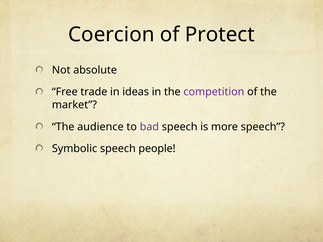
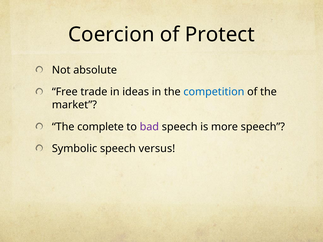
competition colour: purple -> blue
audience: audience -> complete
people: people -> versus
